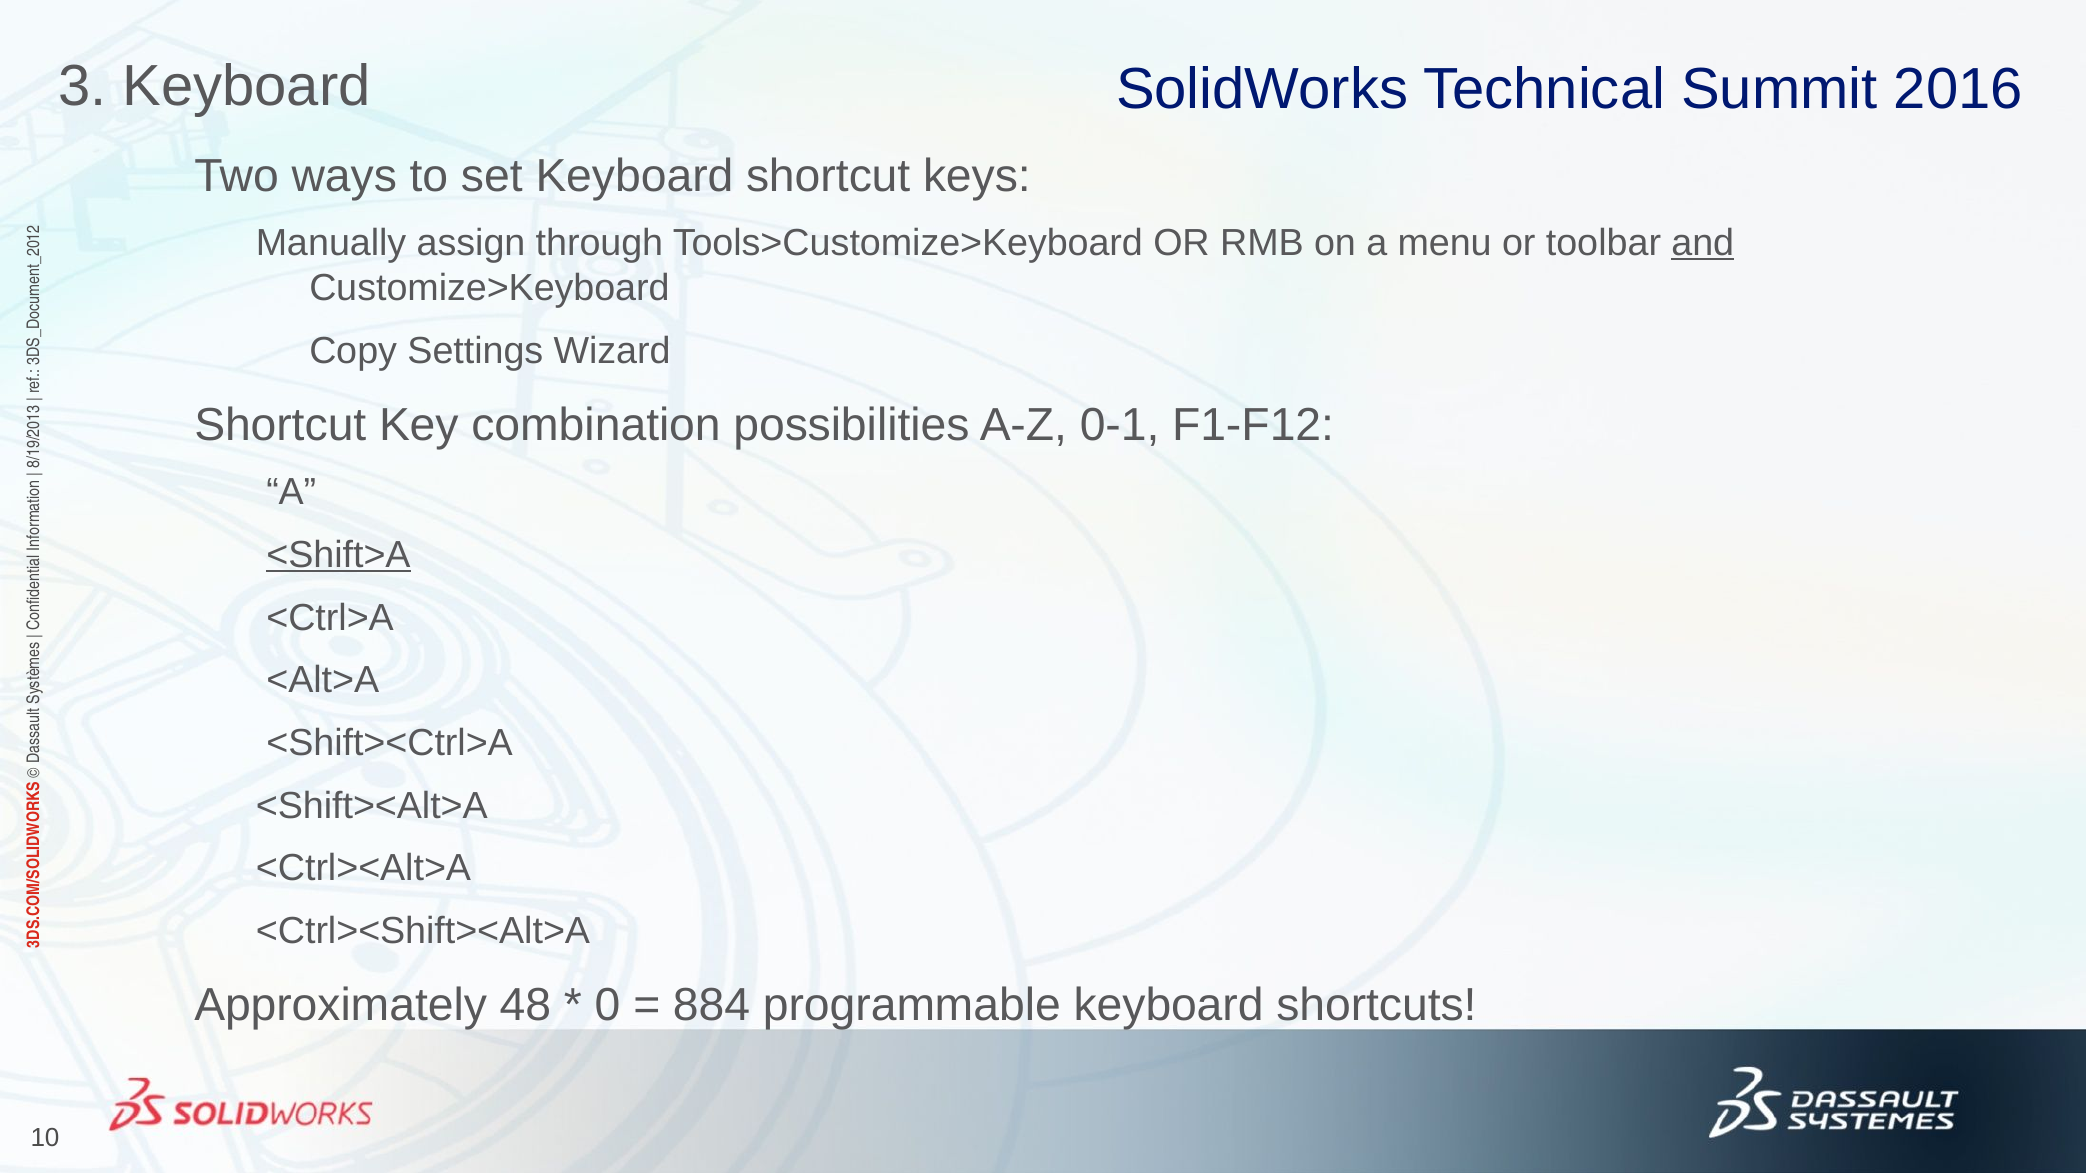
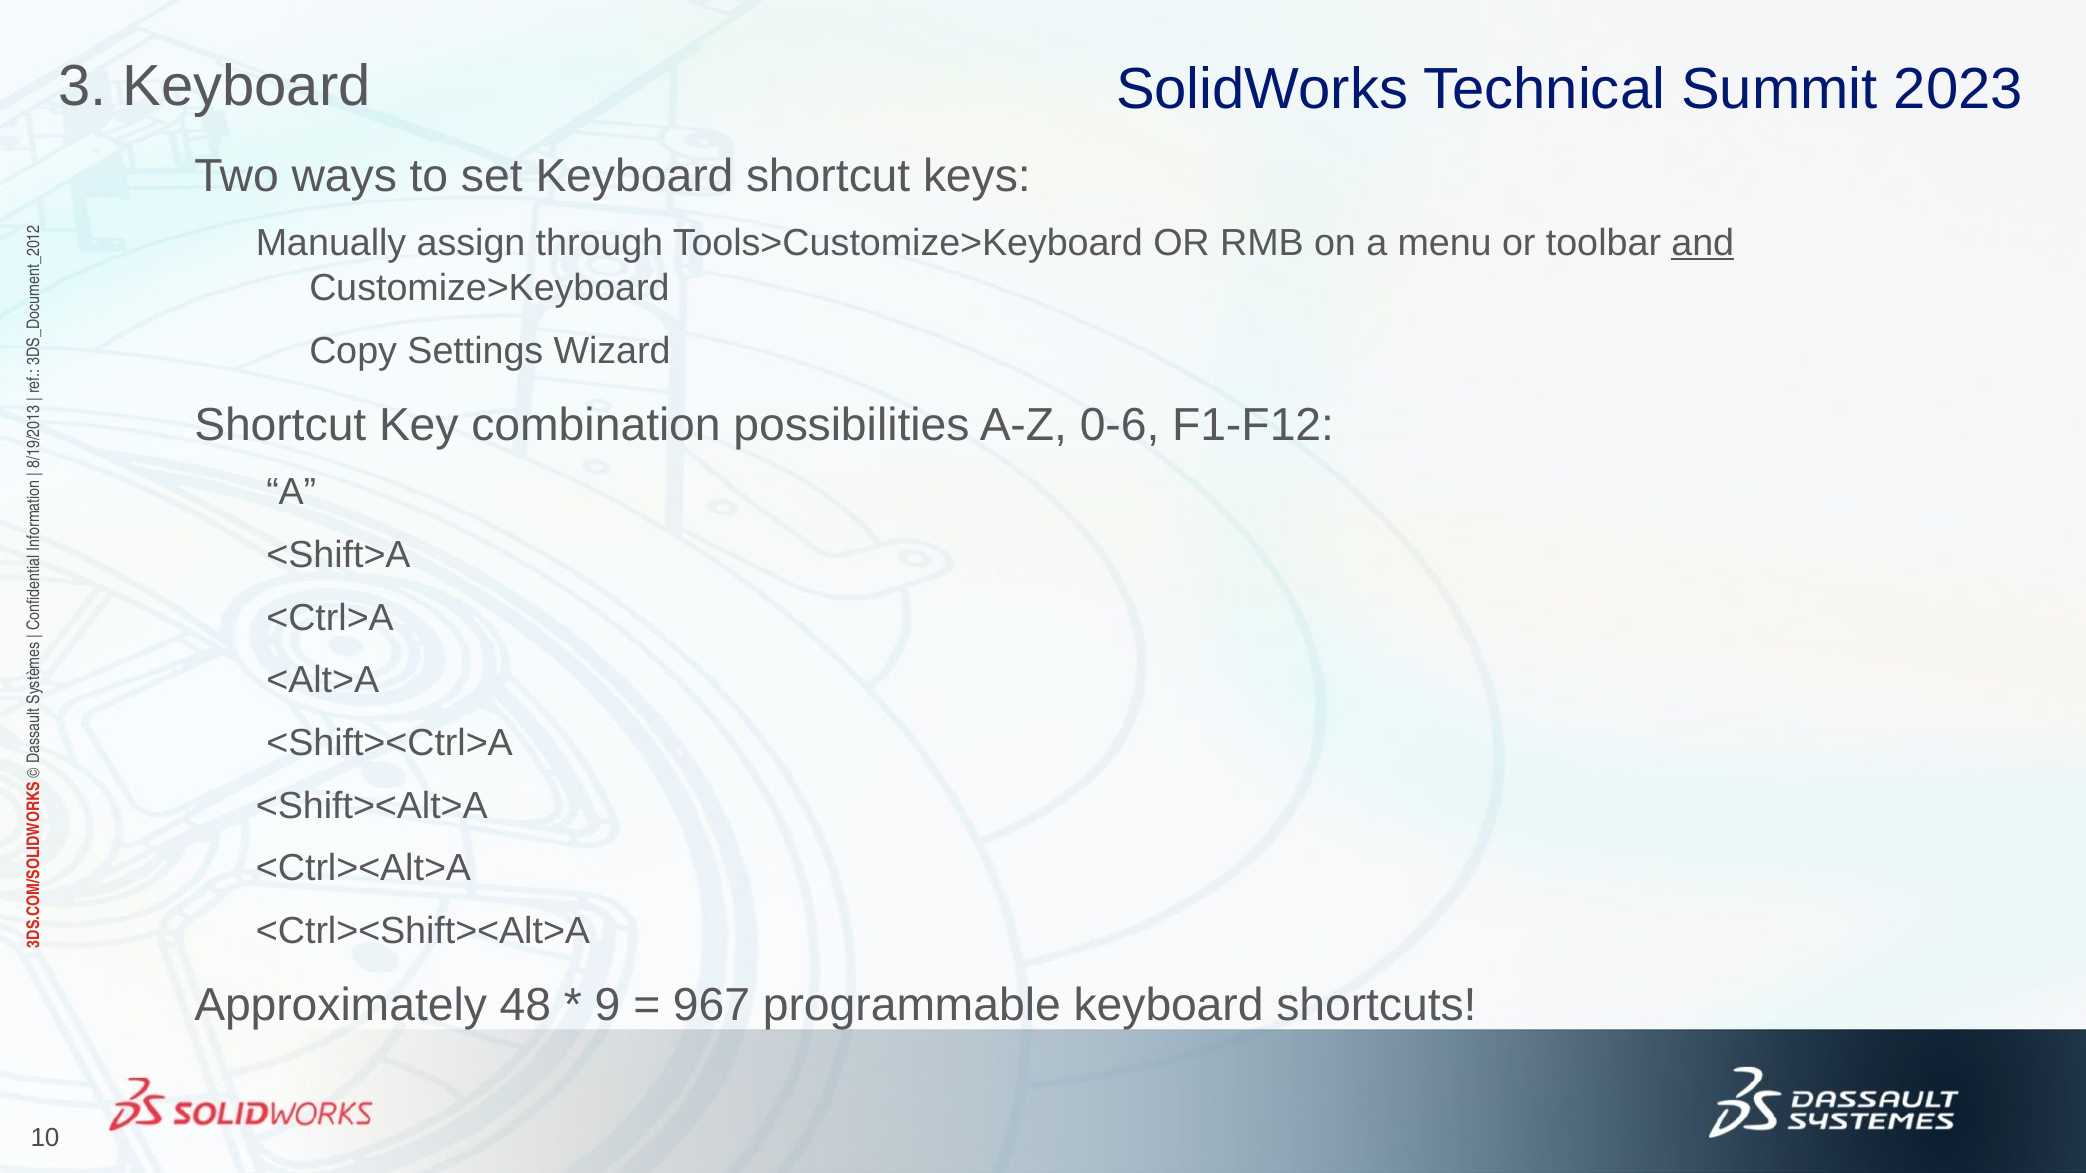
2016: 2016 -> 2023
0-1: 0-1 -> 0-6
<Shift>A underline: present -> none
0 at (608, 1005): 0 -> 9
884: 884 -> 967
